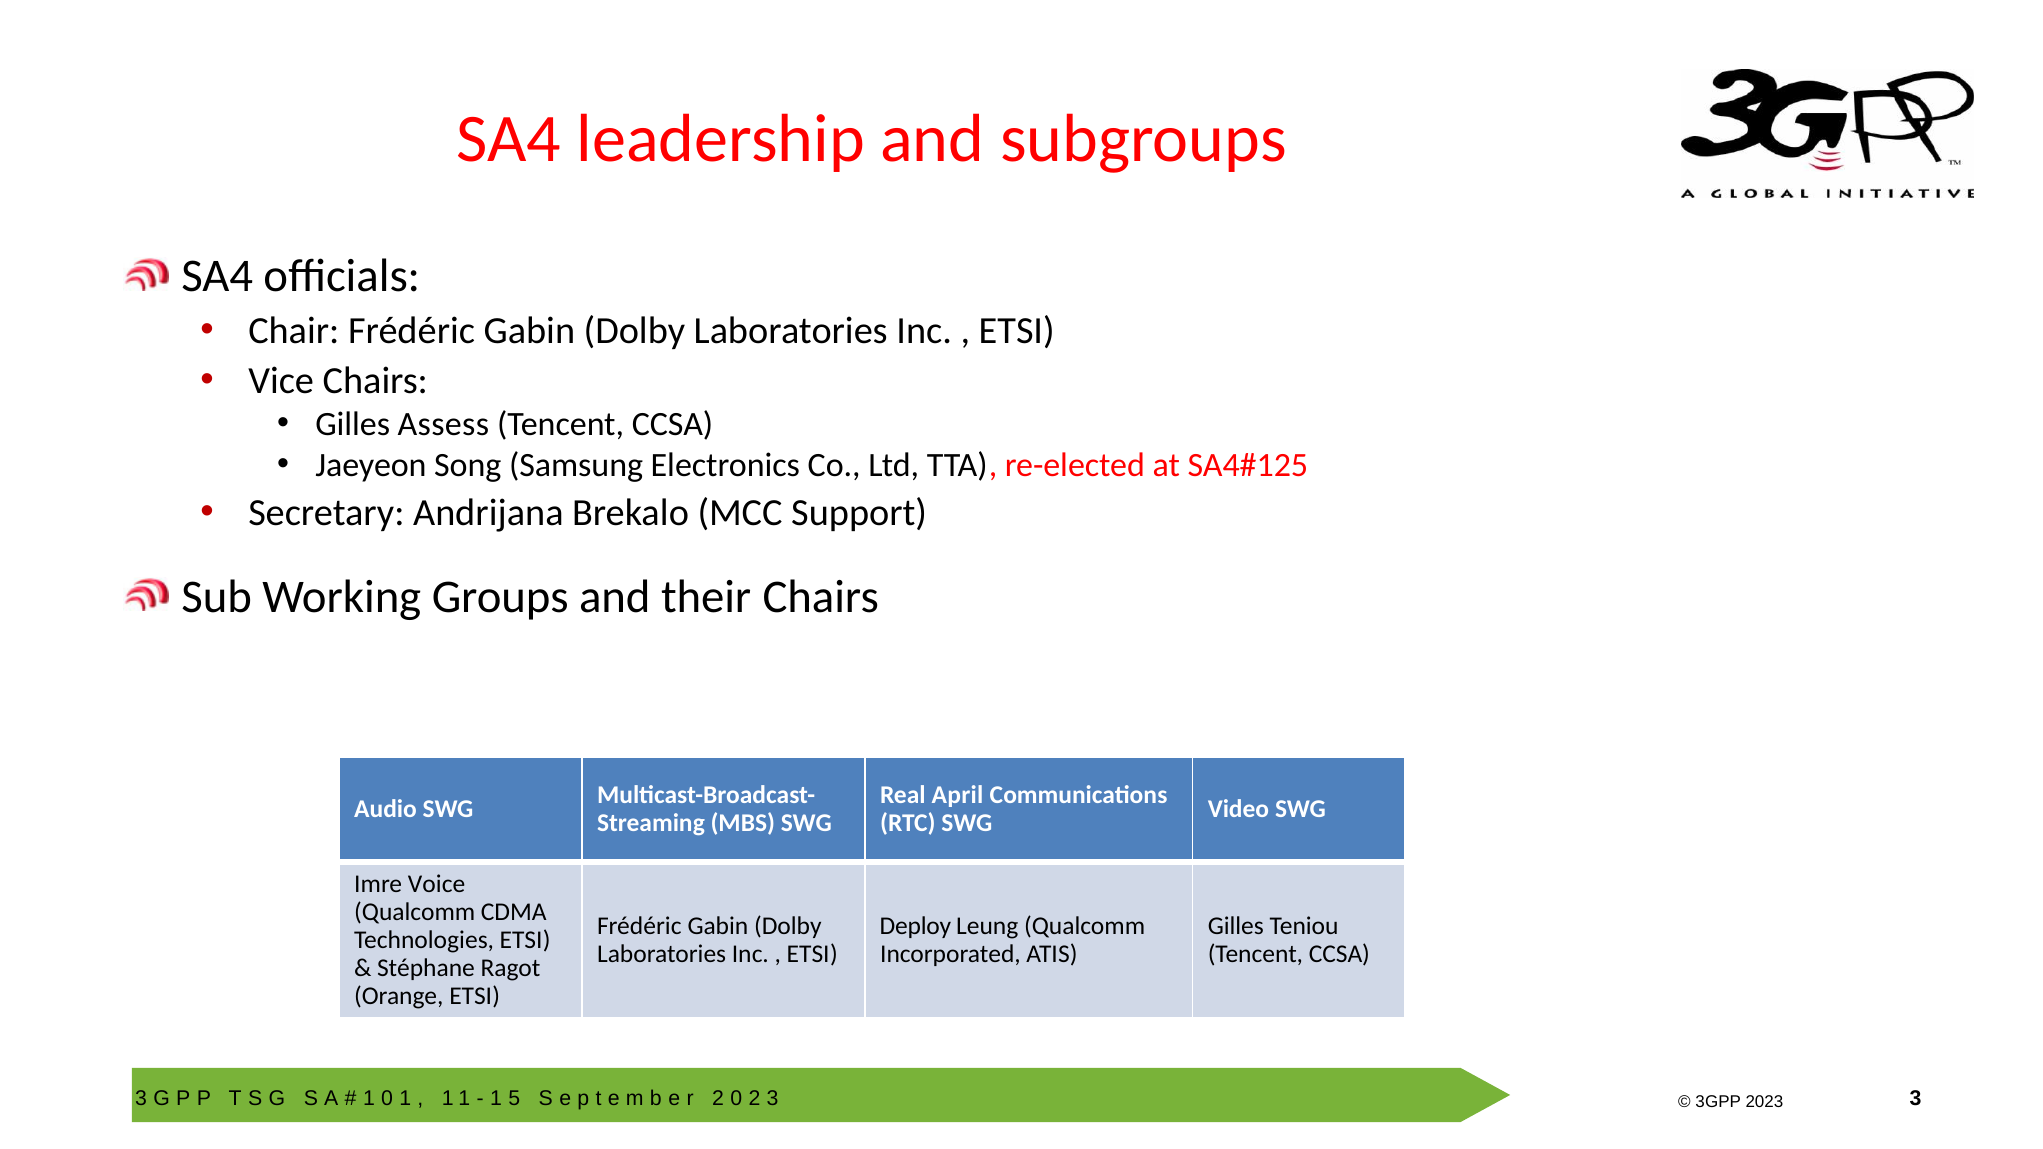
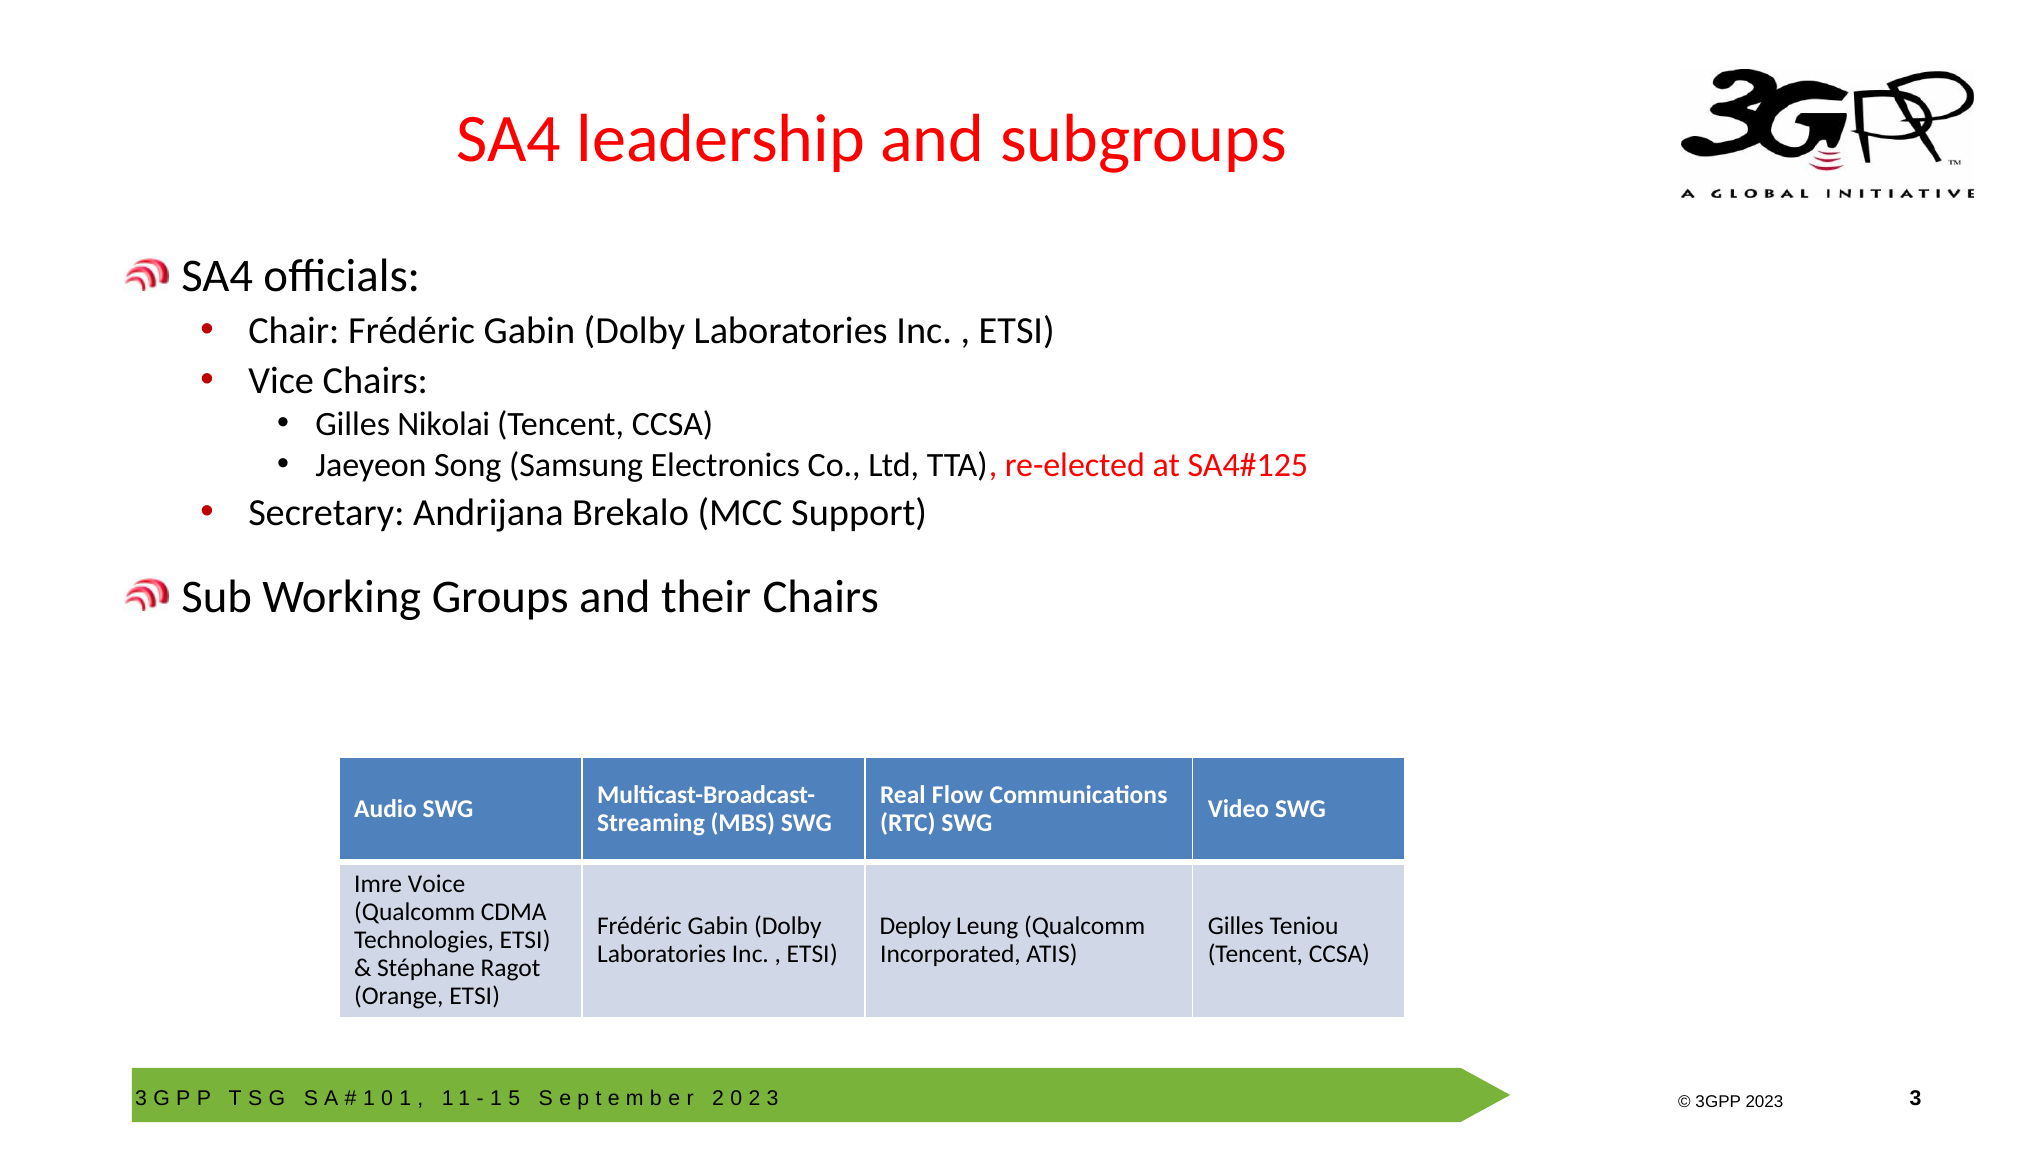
Assess: Assess -> Nikolai
April: April -> Flow
